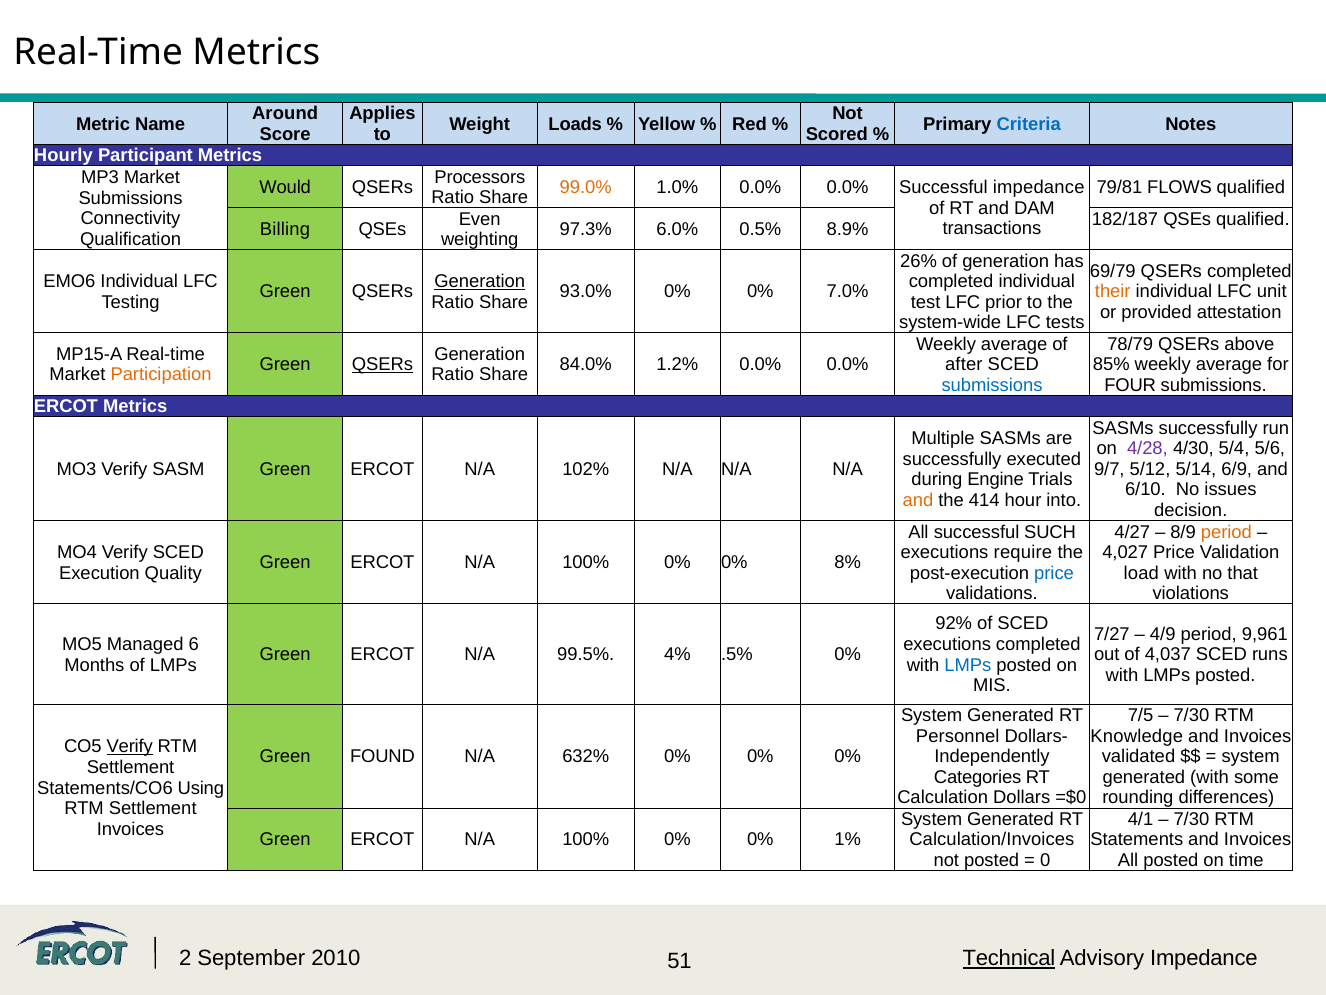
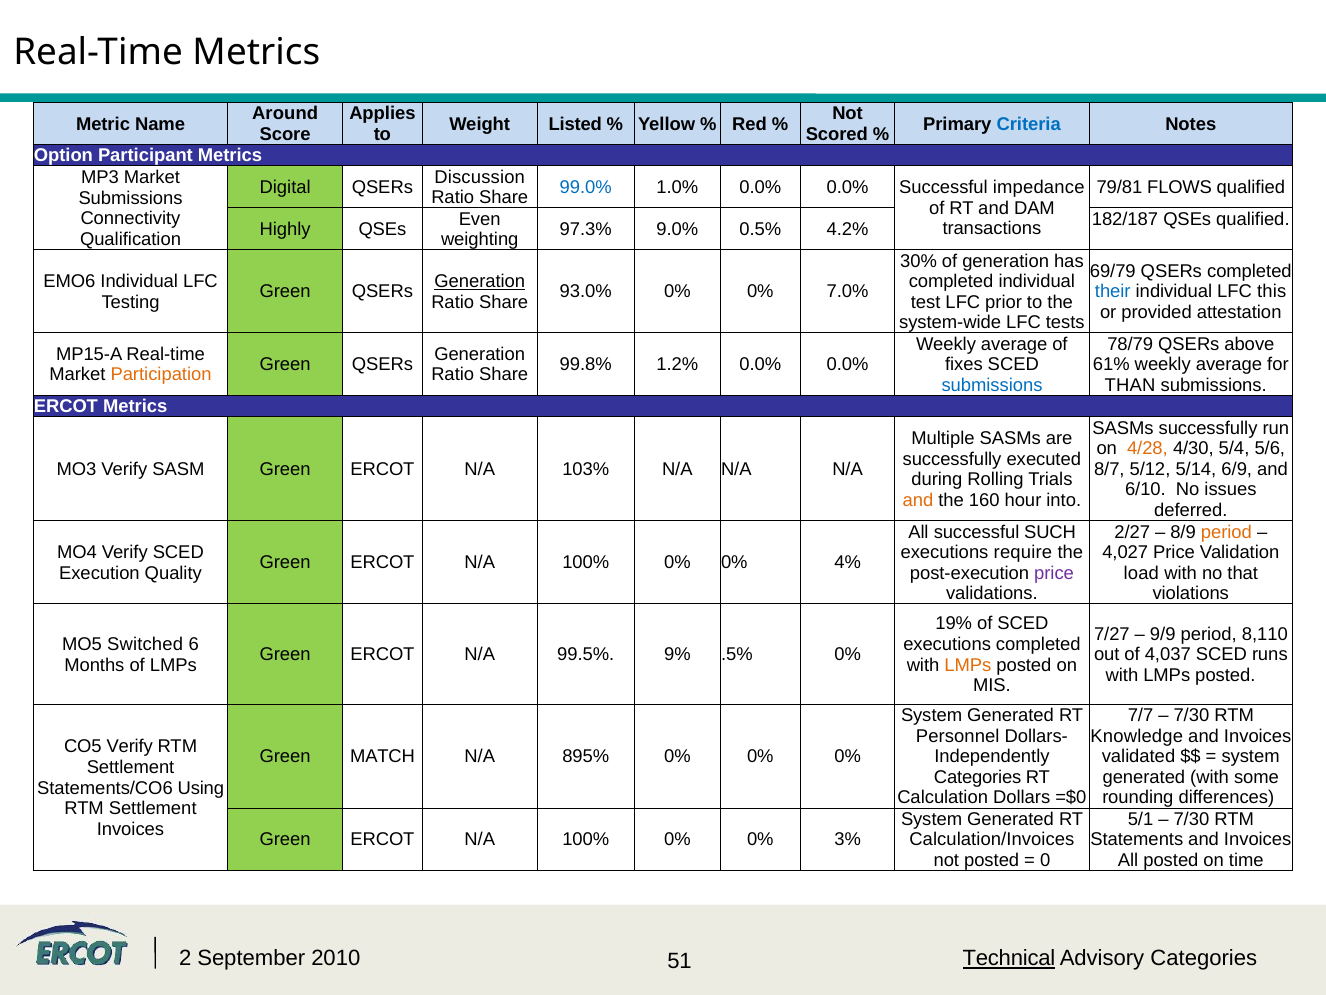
Loads: Loads -> Listed
Hourly: Hourly -> Option
Processors: Processors -> Discussion
Would: Would -> Digital
99.0% colour: orange -> blue
Billing: Billing -> Highly
6.0%: 6.0% -> 9.0%
8.9%: 8.9% -> 4.2%
26%: 26% -> 30%
their colour: orange -> blue
unit: unit -> this
QSERs at (383, 364) underline: present -> none
84.0%: 84.0% -> 99.8%
after: after -> fixes
85%: 85% -> 61%
FOUR: FOUR -> THAN
4/28 colour: purple -> orange
102%: 102% -> 103%
9/7: 9/7 -> 8/7
Engine: Engine -> Rolling
414: 414 -> 160
decision: decision -> deferred
4/27: 4/27 -> 2/27
8%: 8% -> 4%
price at (1054, 573) colour: blue -> purple
92%: 92% -> 19%
4/9: 4/9 -> 9/9
9,961: 9,961 -> 8,110
Managed: Managed -> Switched
4%: 4% -> 9%
LMPs at (968, 665) colour: blue -> orange
7/5: 7/5 -> 7/7
Verify at (130, 746) underline: present -> none
FOUND: FOUND -> MATCH
632%: 632% -> 895%
4/1: 4/1 -> 5/1
1%: 1% -> 3%
Advisory Impedance: Impedance -> Categories
